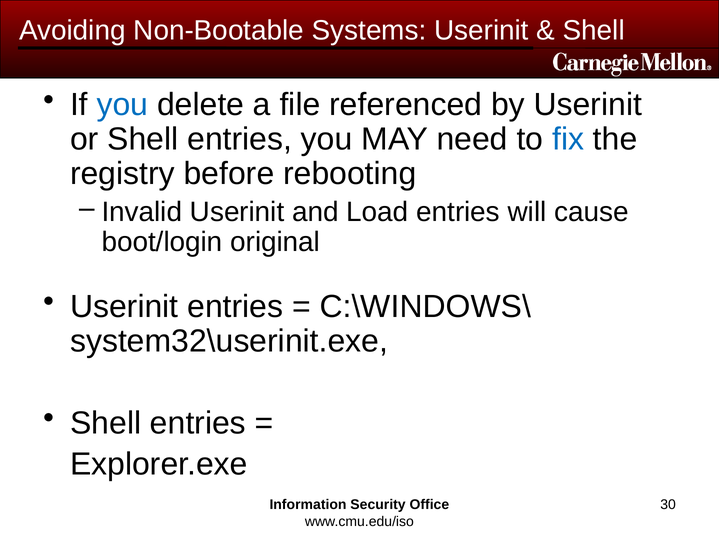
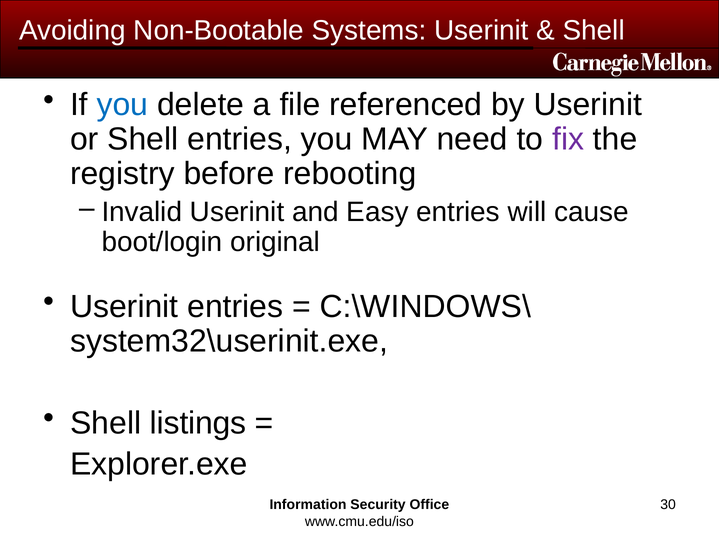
fix colour: blue -> purple
Load: Load -> Easy
entries at (198, 422): entries -> listings
